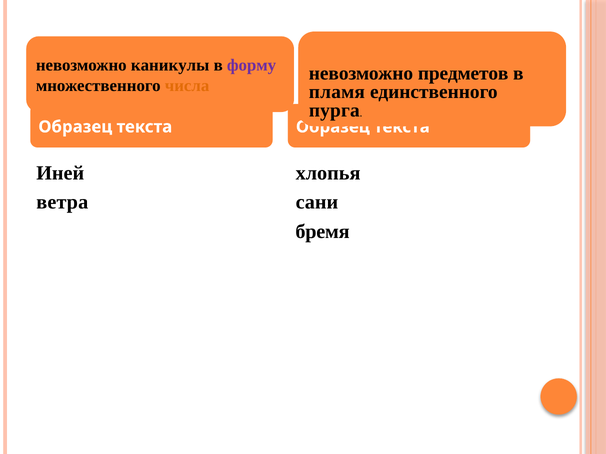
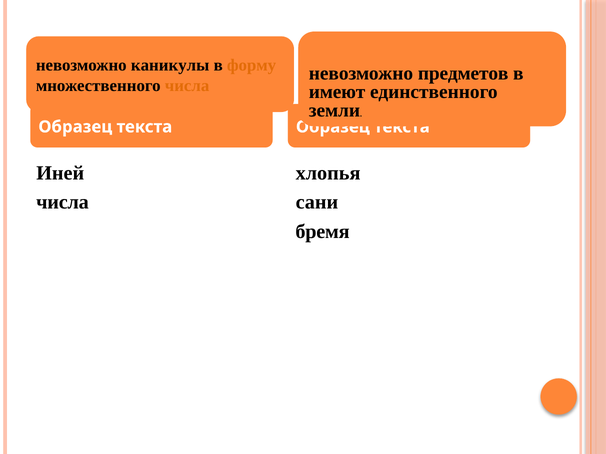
форму colour: purple -> orange
пламя: пламя -> имеют
пурга: пурга -> земли
ветра at (62, 202): ветра -> числа
